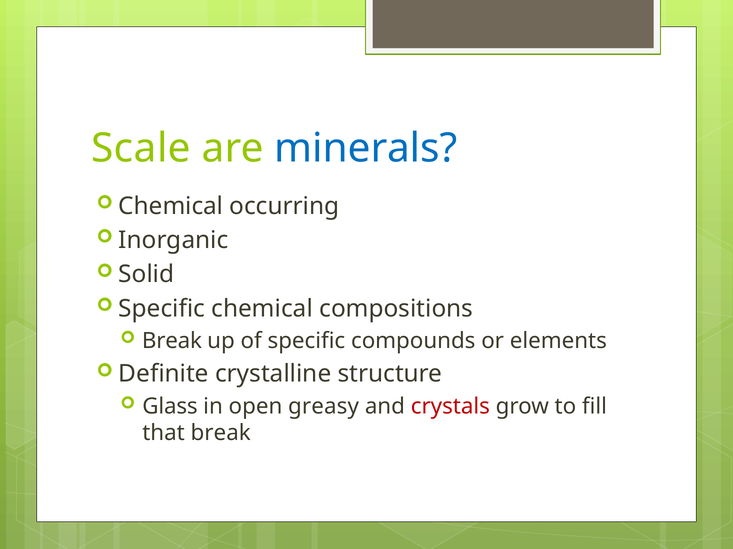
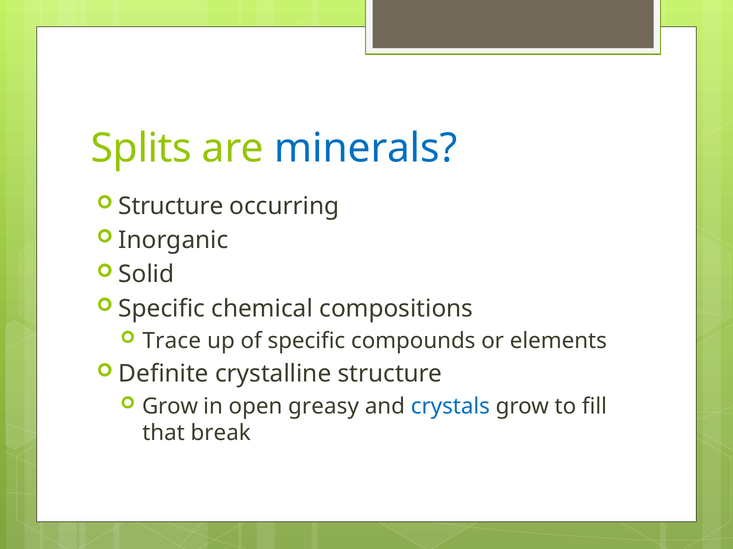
Scale: Scale -> Splits
Chemical at (171, 206): Chemical -> Structure
Break at (172, 341): Break -> Trace
Glass at (170, 407): Glass -> Grow
crystals colour: red -> blue
